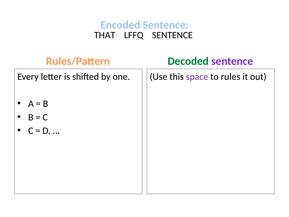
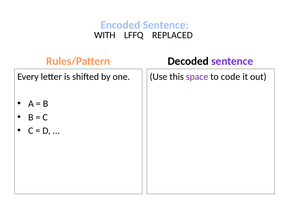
THAT: THAT -> WITH
LFFQ SENTENCE: SENTENCE -> REPLACED
Decoded colour: green -> black
rules: rules -> code
